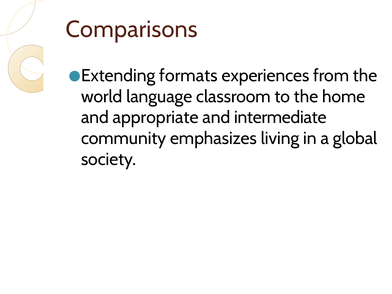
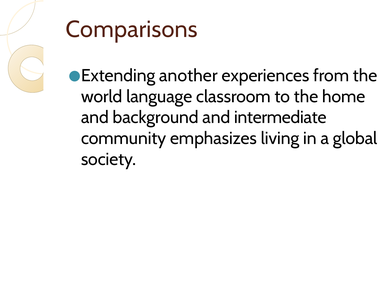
formats: formats -> another
appropriate: appropriate -> background
